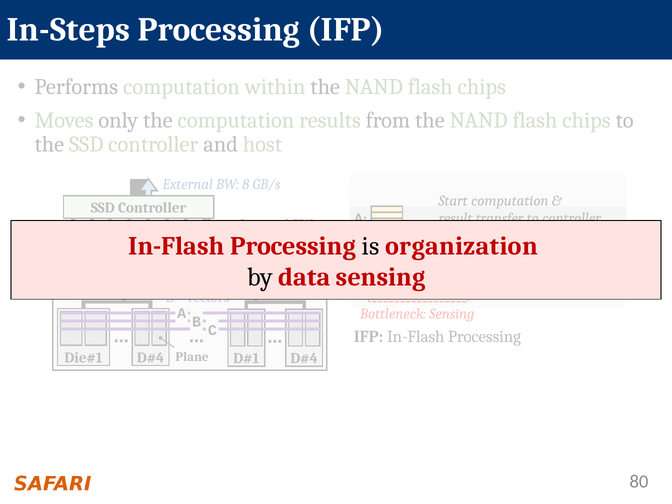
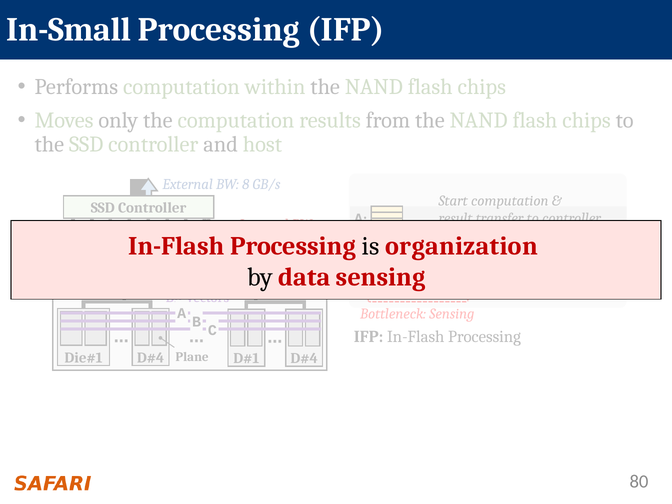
In-Steps: In-Steps -> In-Small
